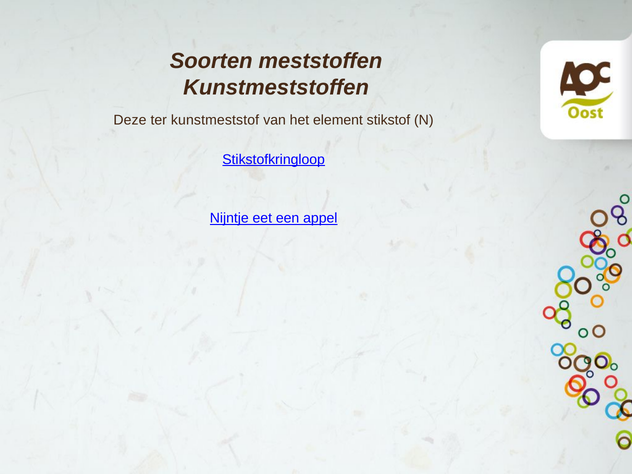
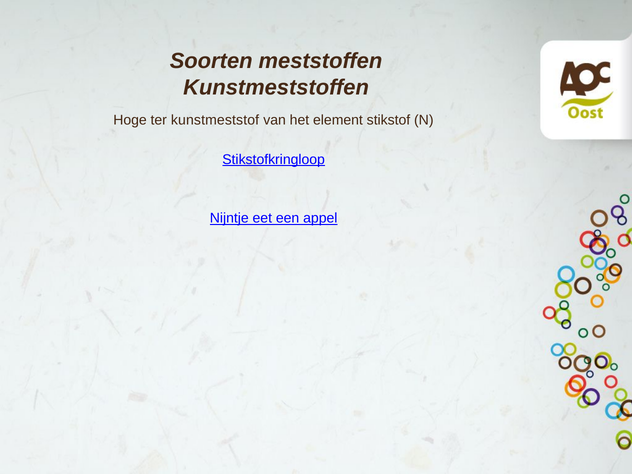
Deze: Deze -> Hoge
